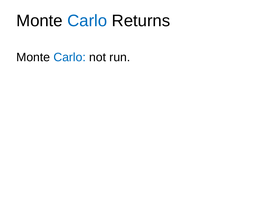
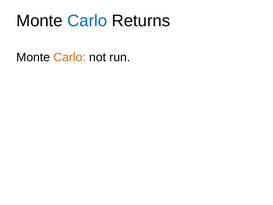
Carlo at (70, 57) colour: blue -> orange
